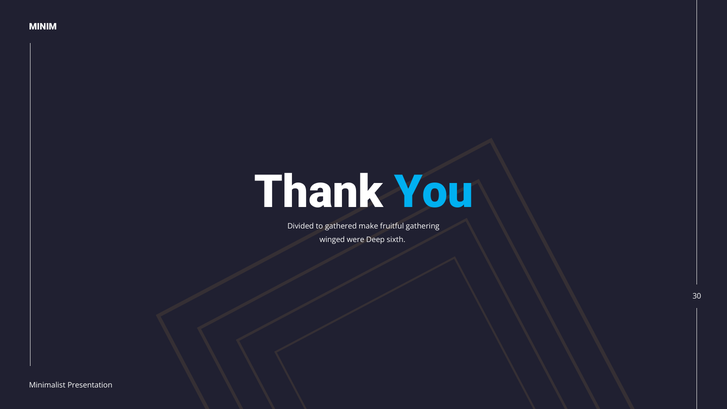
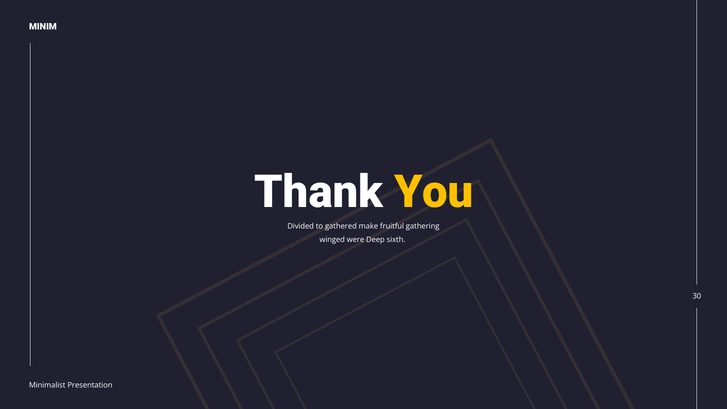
You colour: light blue -> yellow
